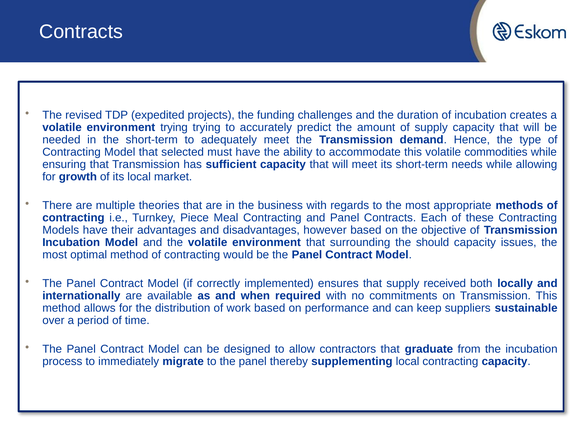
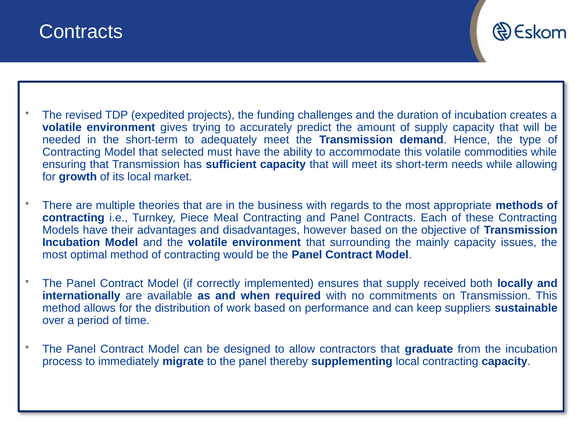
environment trying: trying -> gives
should: should -> mainly
